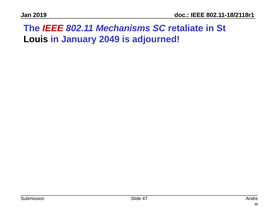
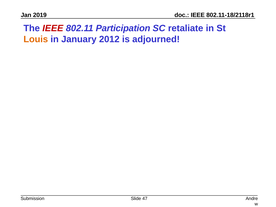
Mechanisms: Mechanisms -> Participation
Louis colour: black -> orange
2049: 2049 -> 2012
